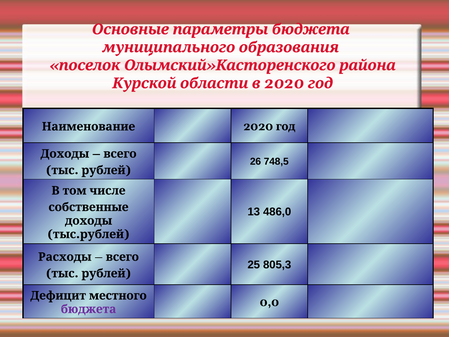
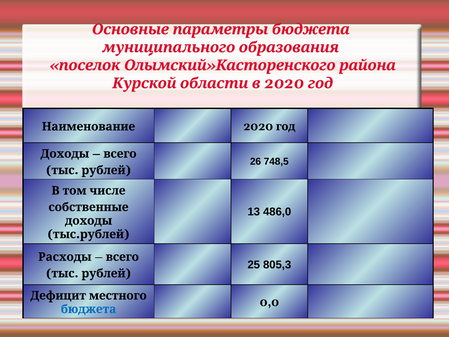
бюджета at (89, 309) colour: purple -> blue
